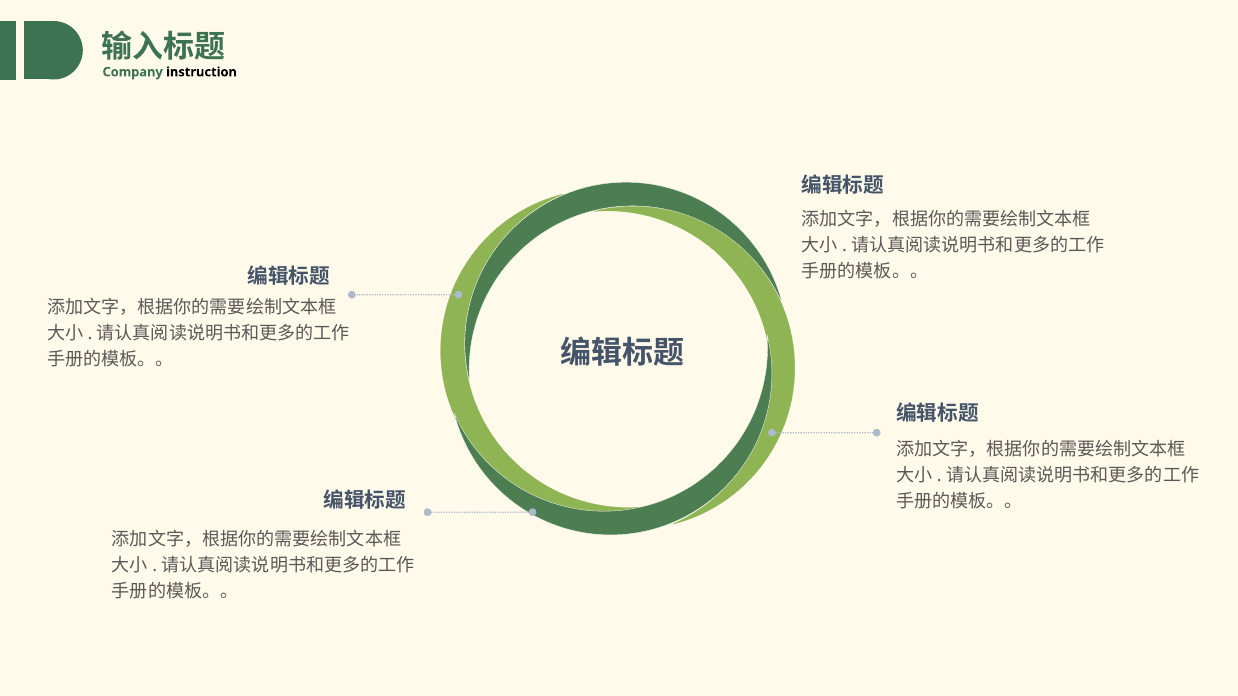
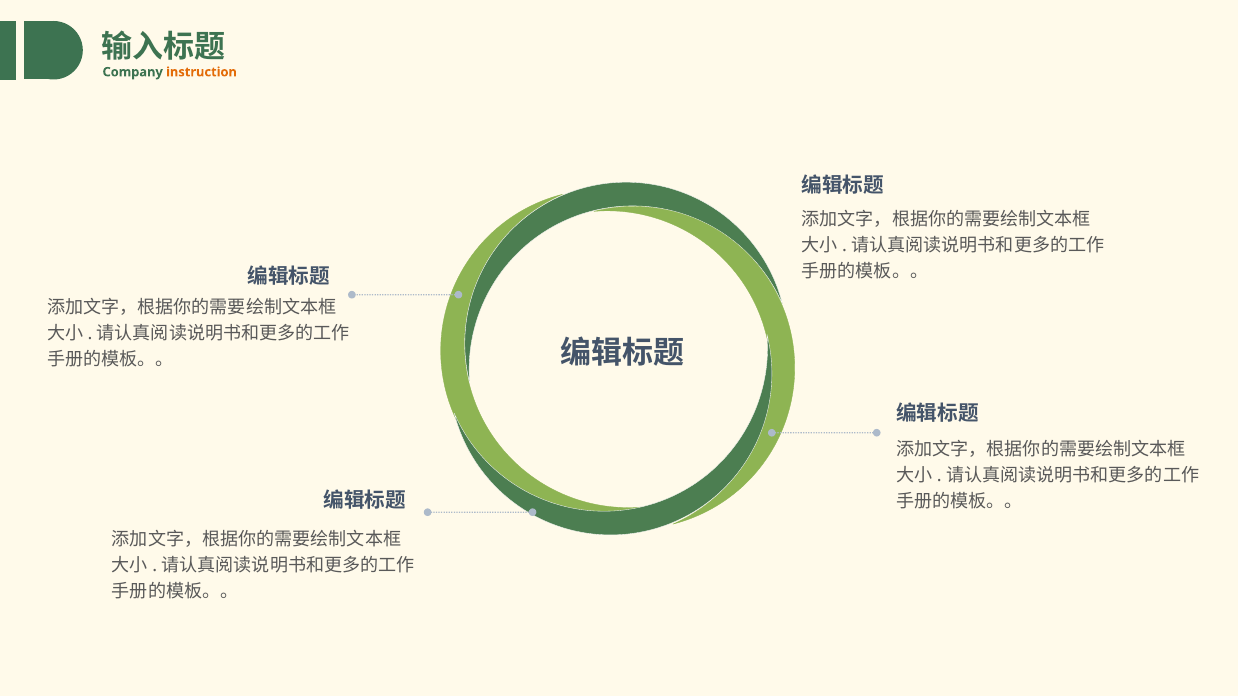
instruction colour: black -> orange
